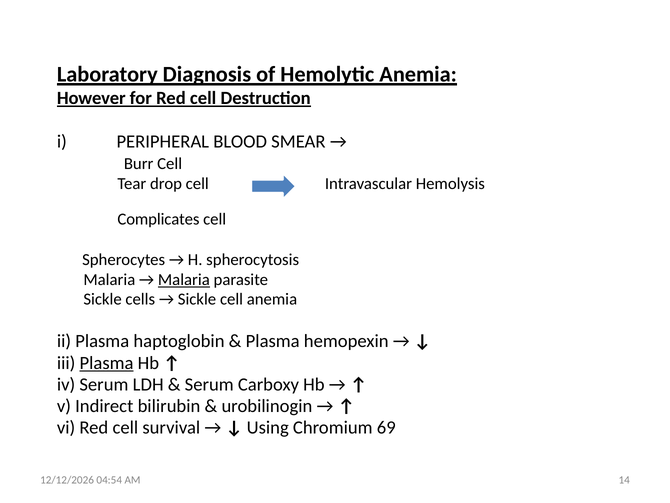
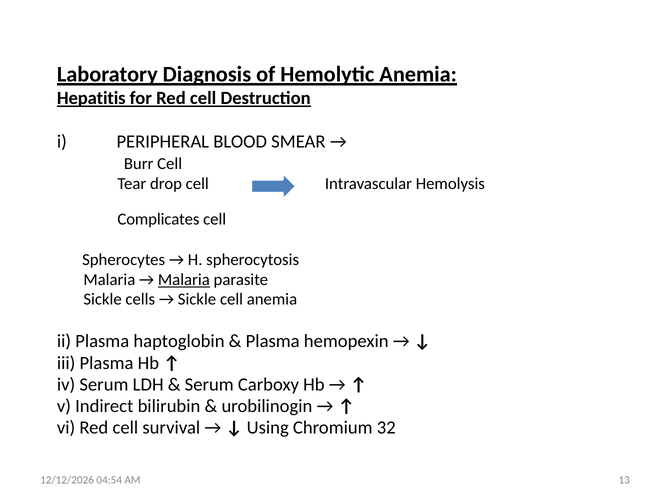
However: However -> Hepatitis
Plasma at (107, 363) underline: present -> none
69: 69 -> 32
14: 14 -> 13
